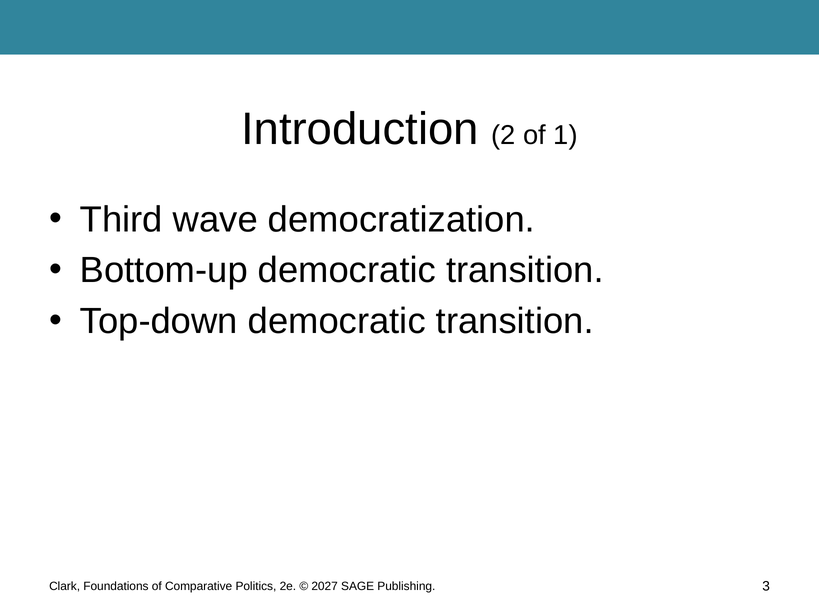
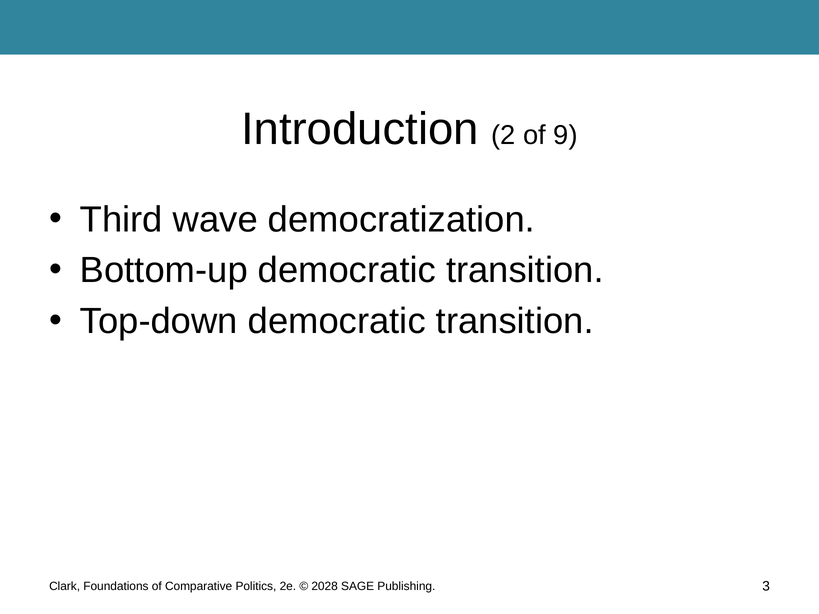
1: 1 -> 9
2027: 2027 -> 2028
